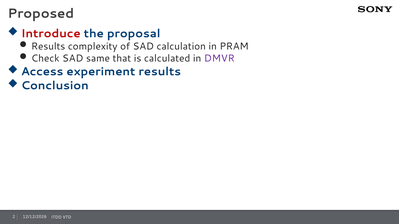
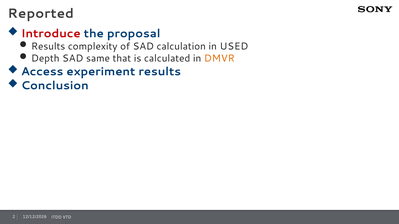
Proposed: Proposed -> Reported
PRAM: PRAM -> USED
Check: Check -> Depth
DMVR colour: purple -> orange
